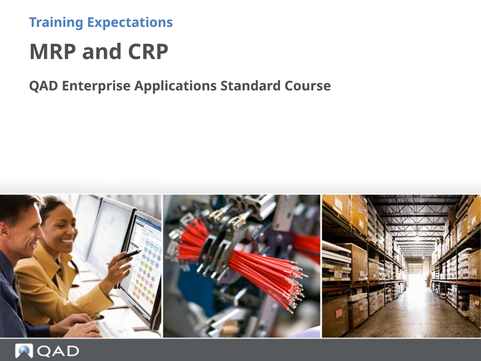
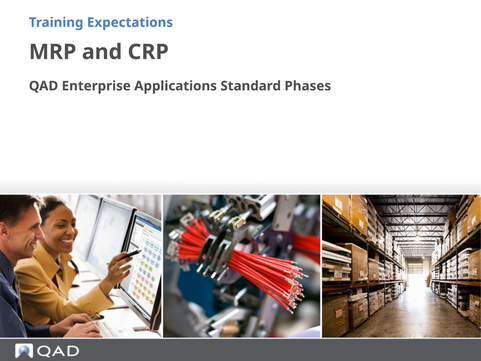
Course: Course -> Phases
